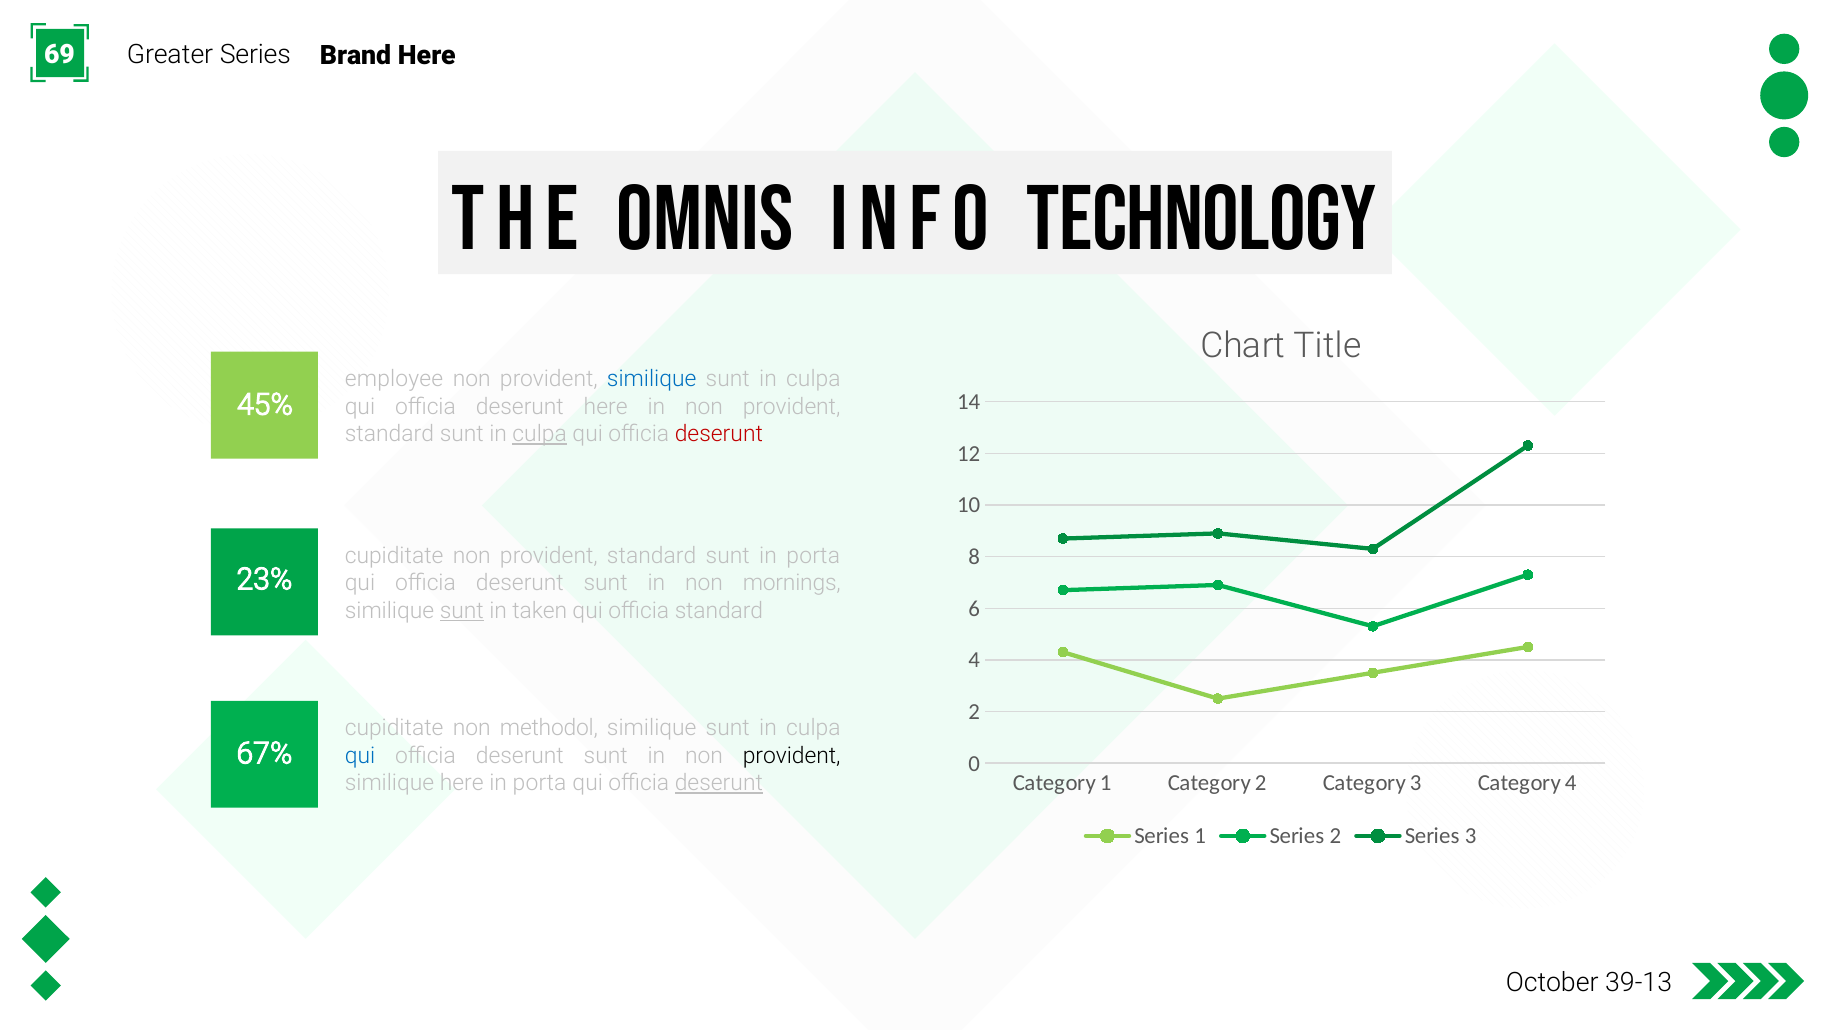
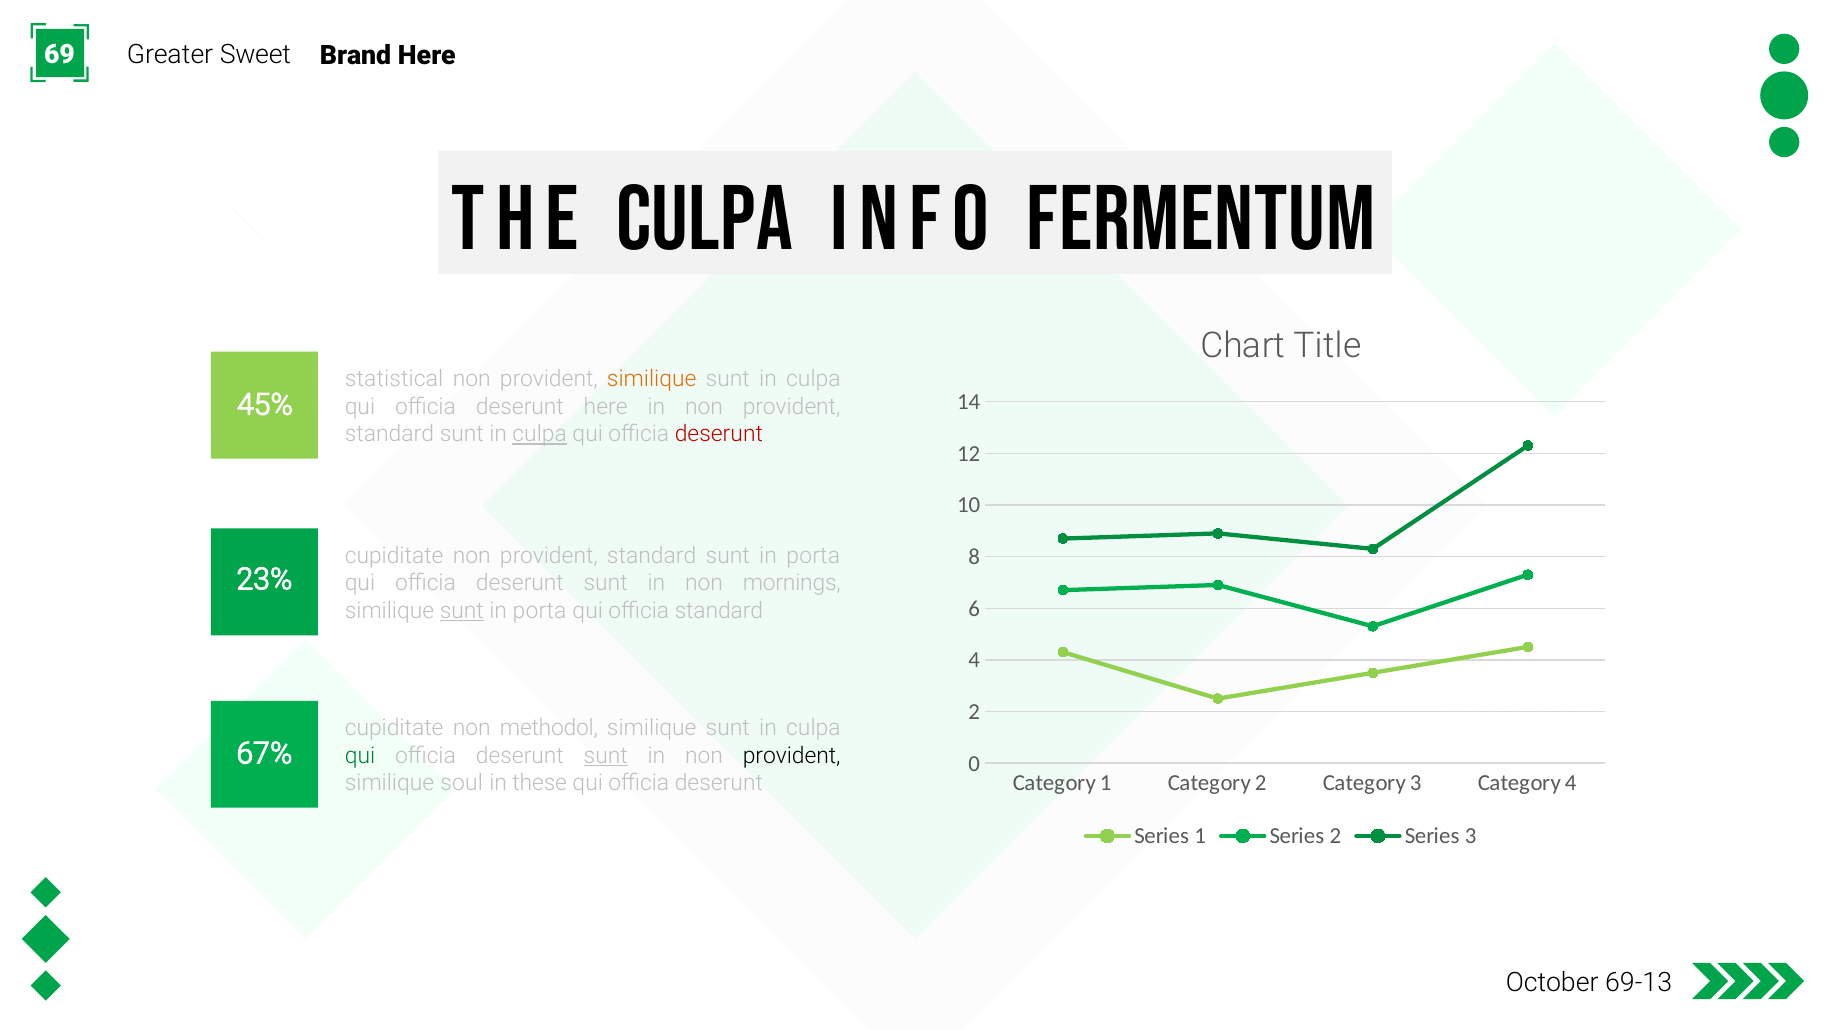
Greater Series: Series -> Sweet
The omnis: omnis -> culpa
technology: technology -> fermentum
employee: employee -> statistical
similique at (652, 379) colour: blue -> orange
taken at (540, 611): taken -> porta
qui at (360, 755) colour: blue -> green
sunt at (606, 755) underline: none -> present
similique here: here -> soul
porta at (540, 783): porta -> these
deserunt at (719, 783) underline: present -> none
39-13: 39-13 -> 69-13
